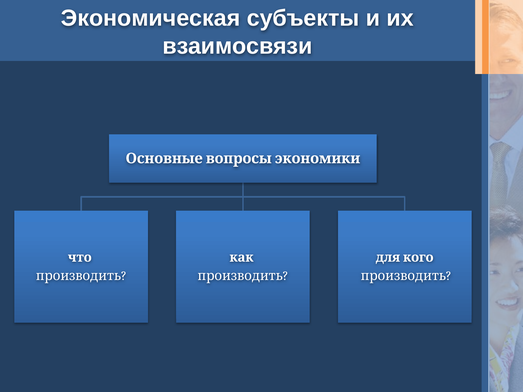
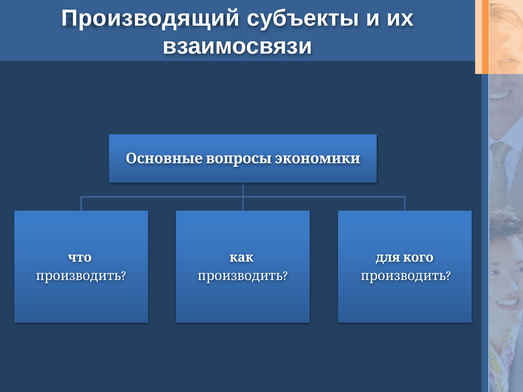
Экономическая: Экономическая -> Производящий
